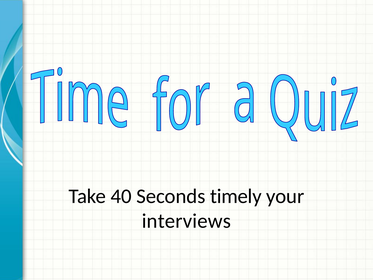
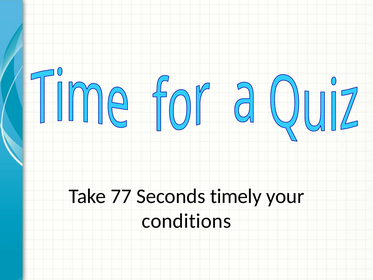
40: 40 -> 77
interviews: interviews -> conditions
